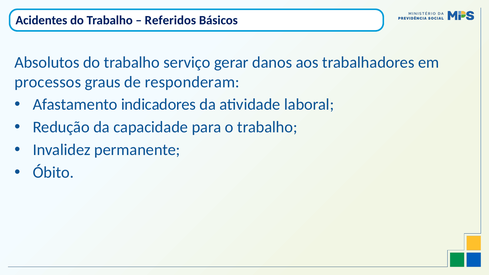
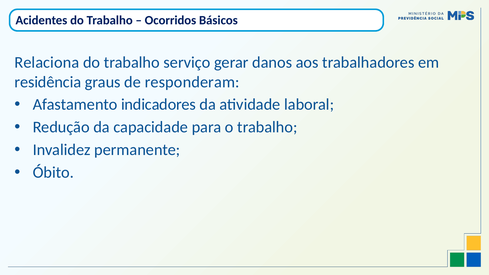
Referidos: Referidos -> Ocorridos
Absolutos: Absolutos -> Relaciona
processos: processos -> residência
